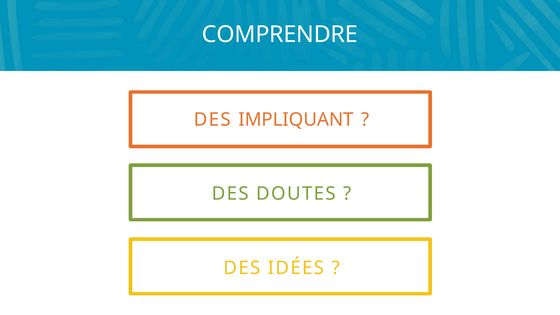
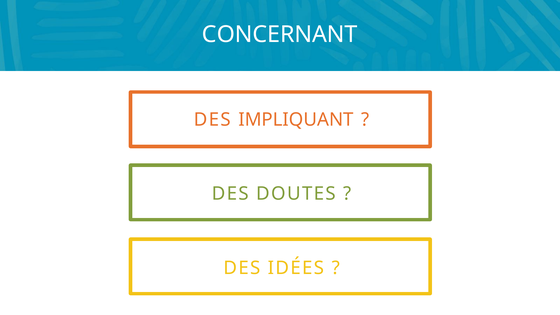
COMPRENDRE: COMPRENDRE -> CONCERNANT
